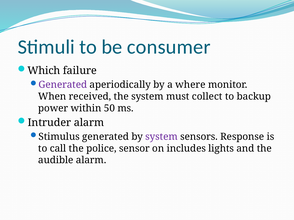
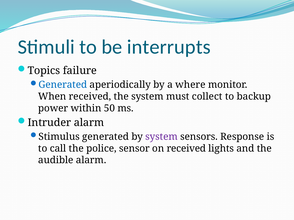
consumer: consumer -> interrupts
Which: Which -> Topics
Generated at (63, 85) colour: purple -> blue
on includes: includes -> received
